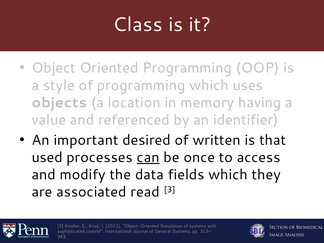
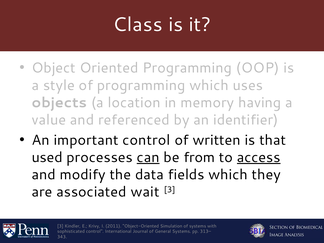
important desired: desired -> control
once: once -> from
access underline: none -> present
read: read -> wait
